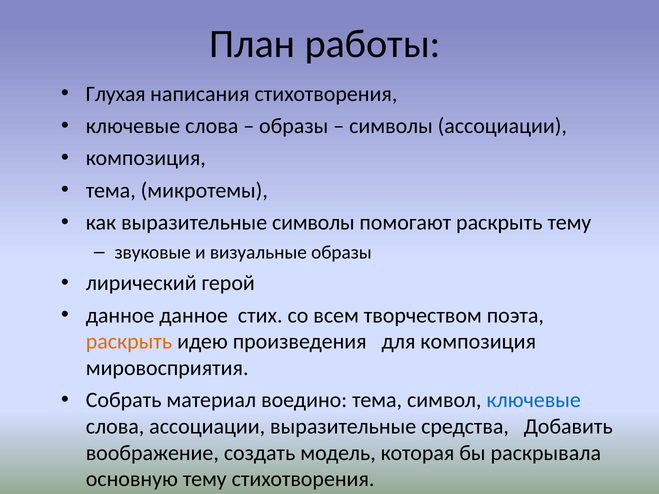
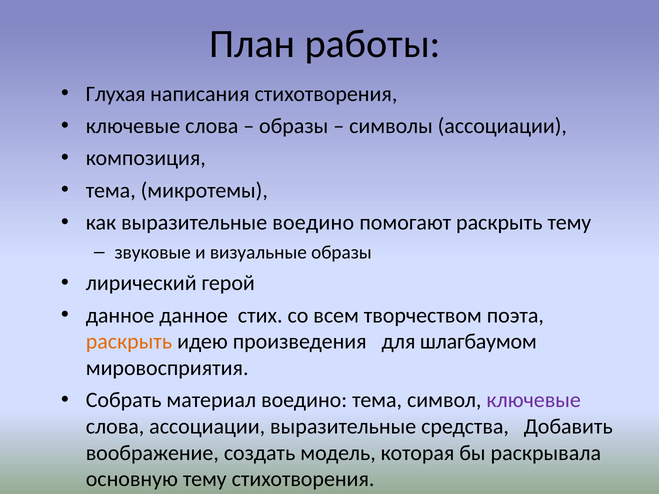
выразительные символы: символы -> воедино
для композиция: композиция -> шлагбаумом
ключевые at (534, 400) colour: blue -> purple
